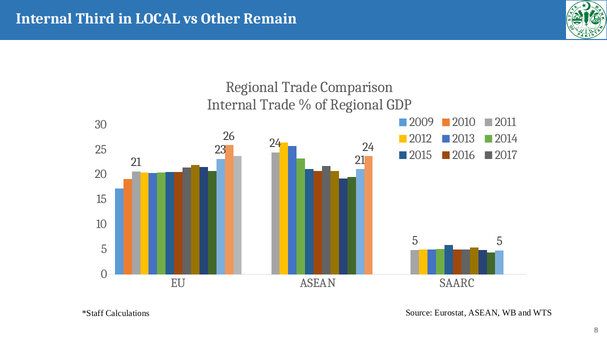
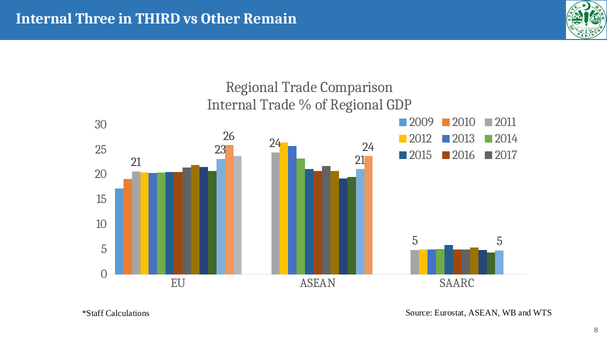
Third: Third -> Three
LOCAL: LOCAL -> THIRD
